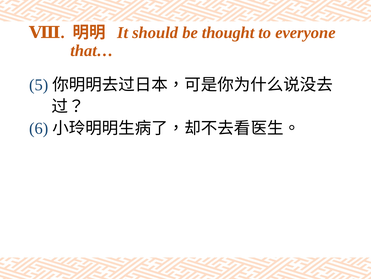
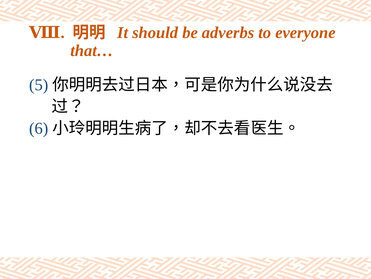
thought: thought -> adverbs
